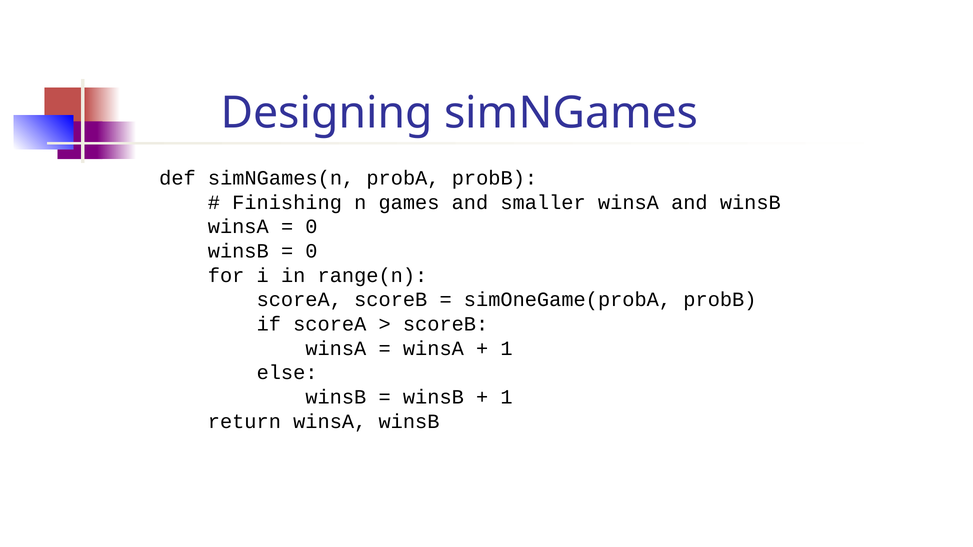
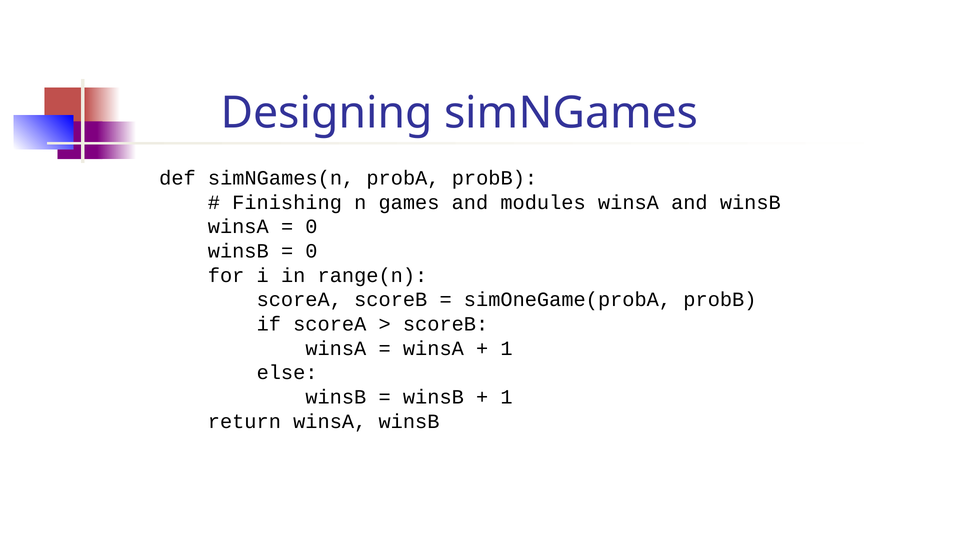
smaller: smaller -> modules
